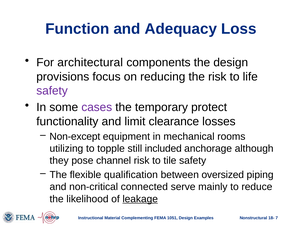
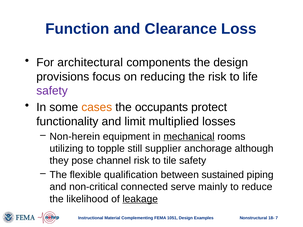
Adequacy: Adequacy -> Clearance
cases colour: purple -> orange
temporary: temporary -> occupants
clearance: clearance -> multiplied
Non-except: Non-except -> Non-herein
mechanical underline: none -> present
included: included -> supplier
oversized: oversized -> sustained
